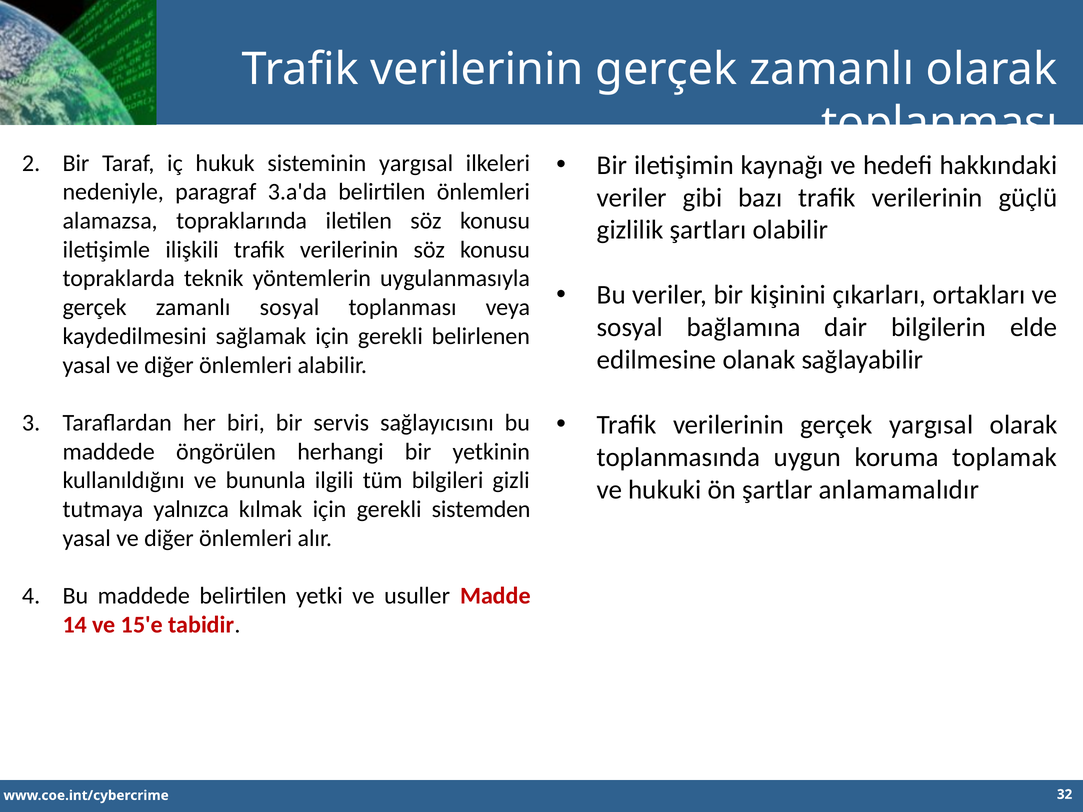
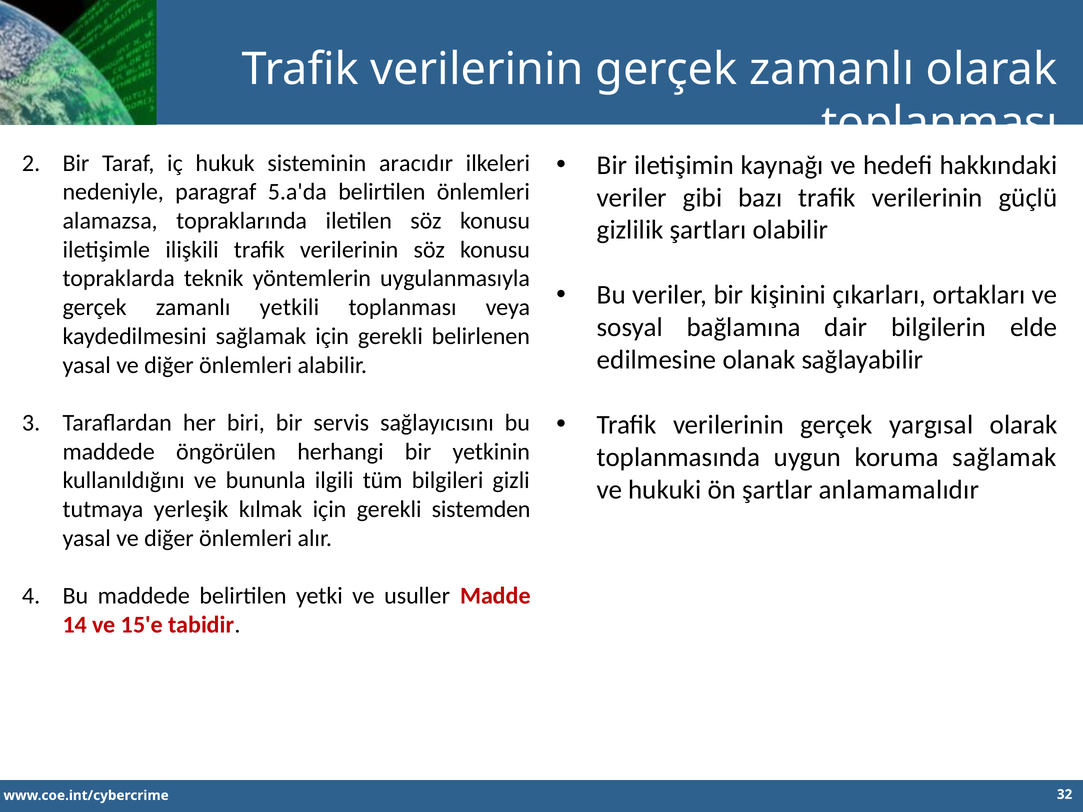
sisteminin yargısal: yargısal -> aracıdır
3.a'da: 3.a'da -> 5.a'da
zamanlı sosyal: sosyal -> yetkili
koruma toplamak: toplamak -> sağlamak
yalnızca: yalnızca -> yerleşik
